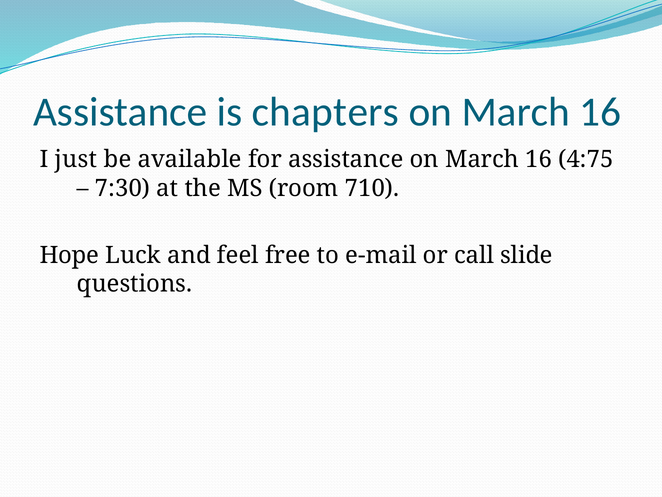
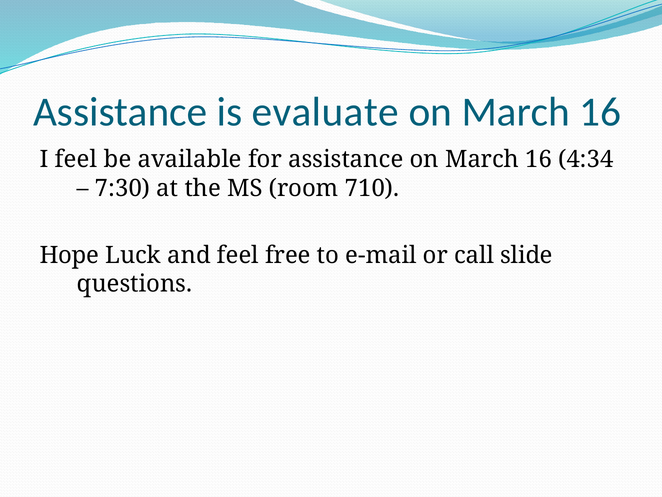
chapters: chapters -> evaluate
I just: just -> feel
4:75: 4:75 -> 4:34
